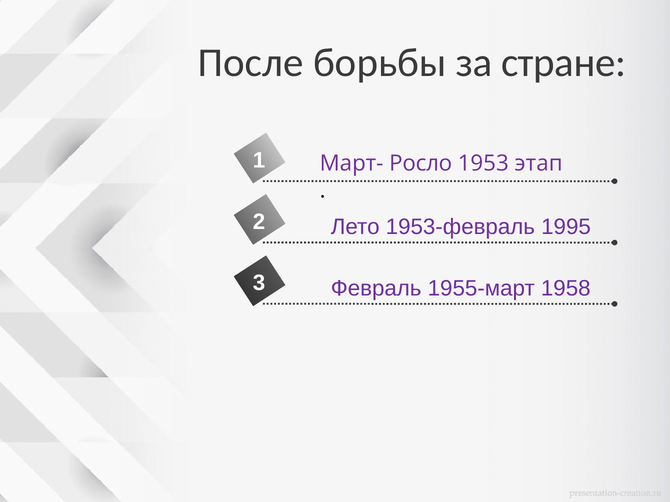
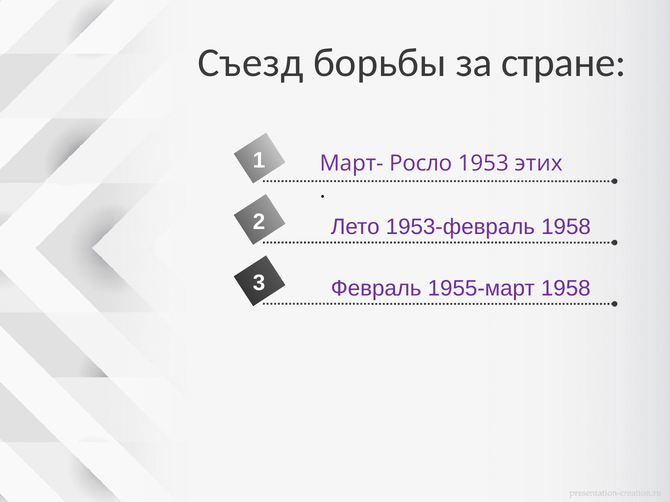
После: После -> Съезд
этап: этап -> этих
1953-февраль 1995: 1995 -> 1958
